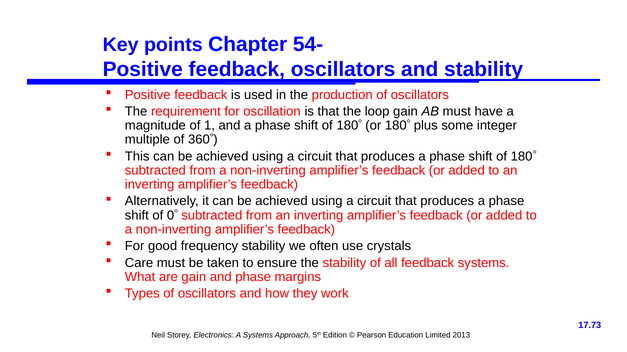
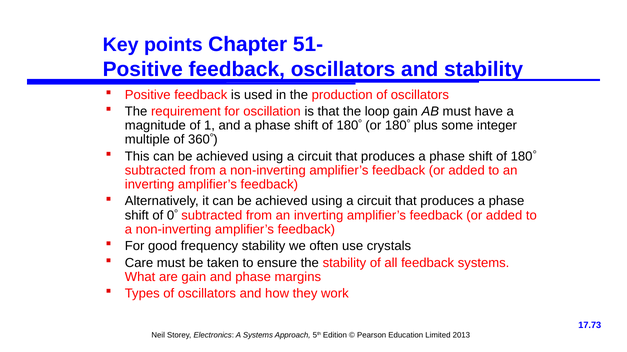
54-: 54- -> 51-
